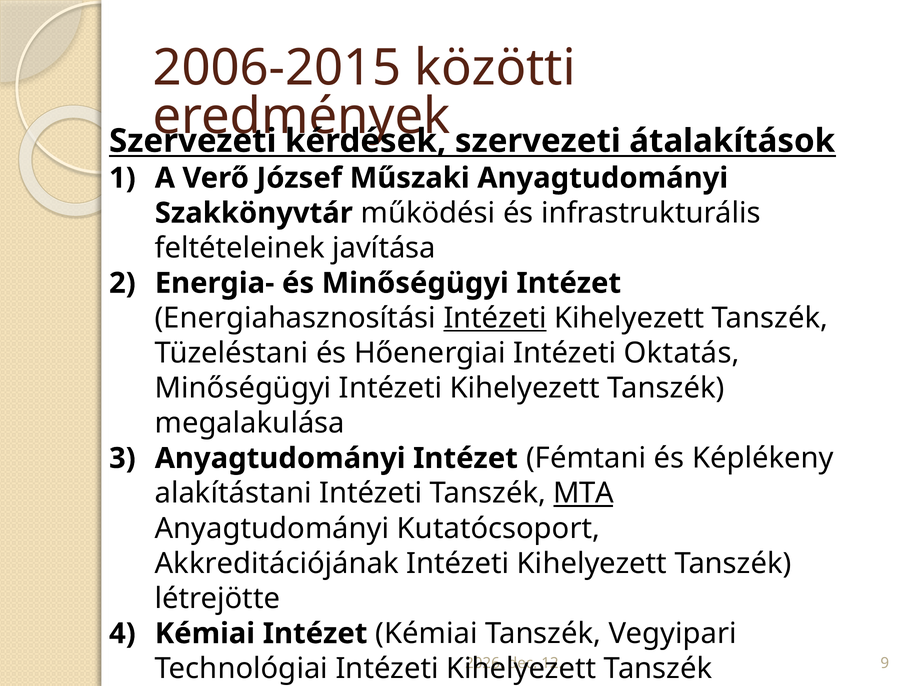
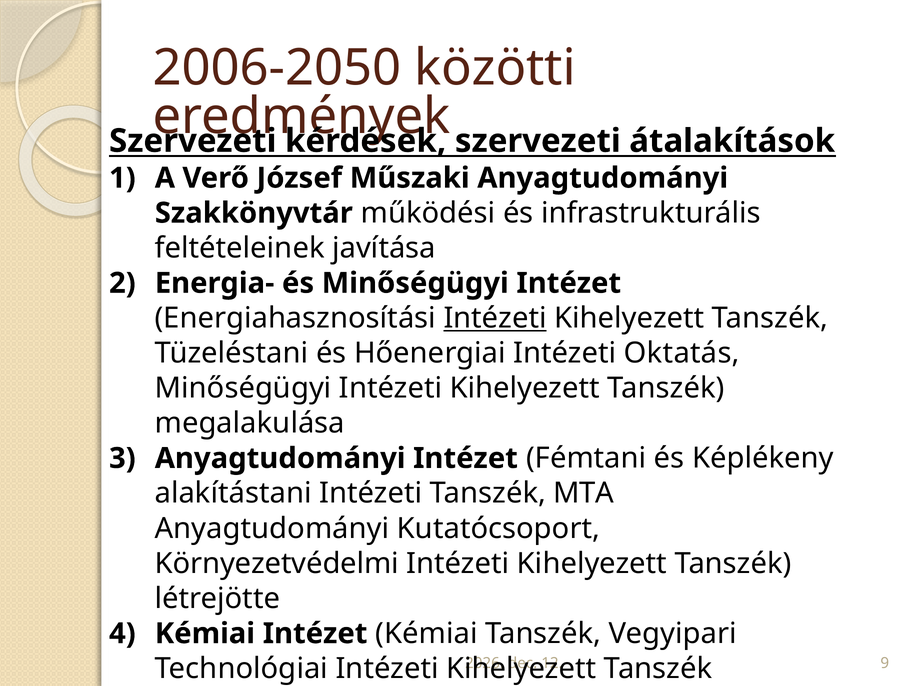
2006-2015: 2006-2015 -> 2006-2050
MTA underline: present -> none
Akkreditációjának: Akkreditációjának -> Környezetvédelmi
